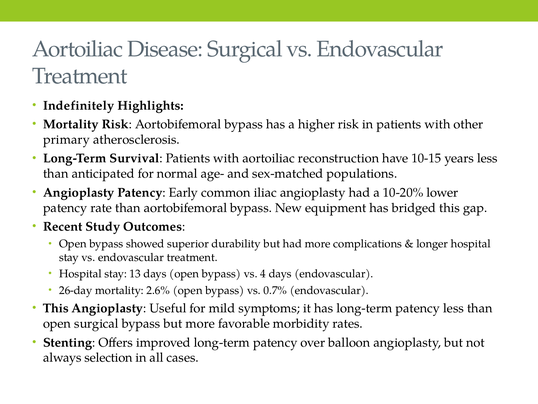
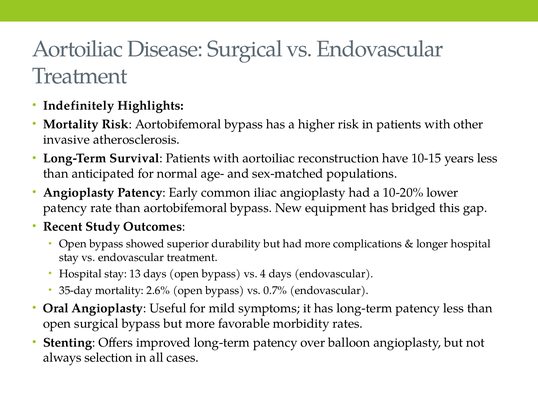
primary: primary -> invasive
26-day: 26-day -> 35-day
This at (56, 308): This -> Oral
